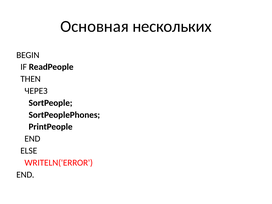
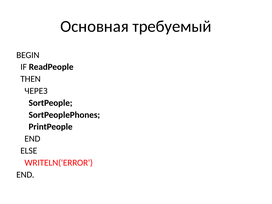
нескольких: нескольких -> требуемый
